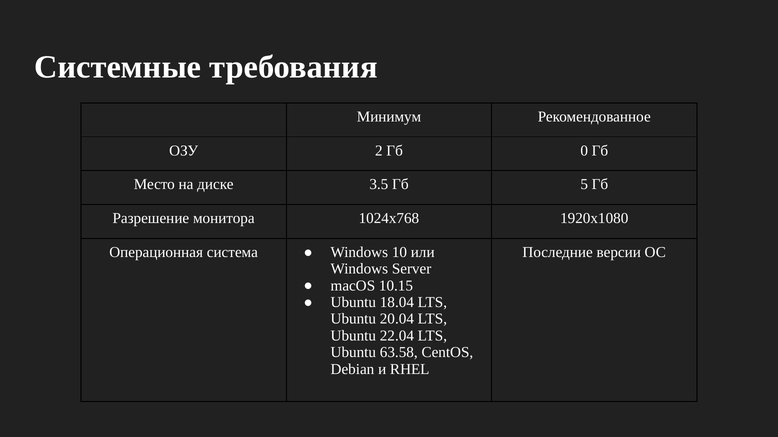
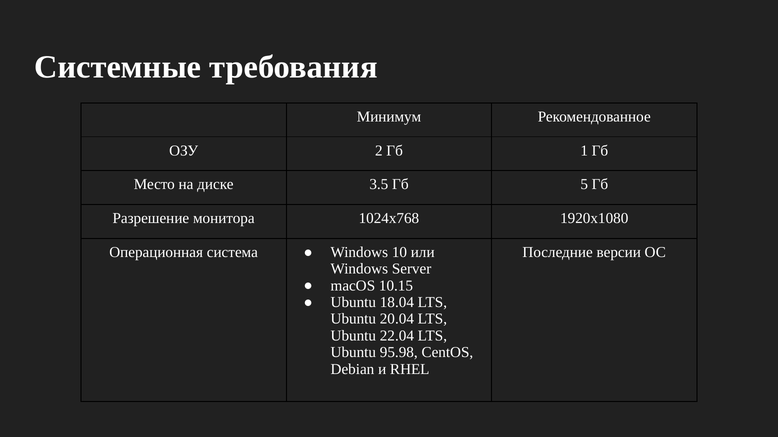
0: 0 -> 1
63.58: 63.58 -> 95.98
